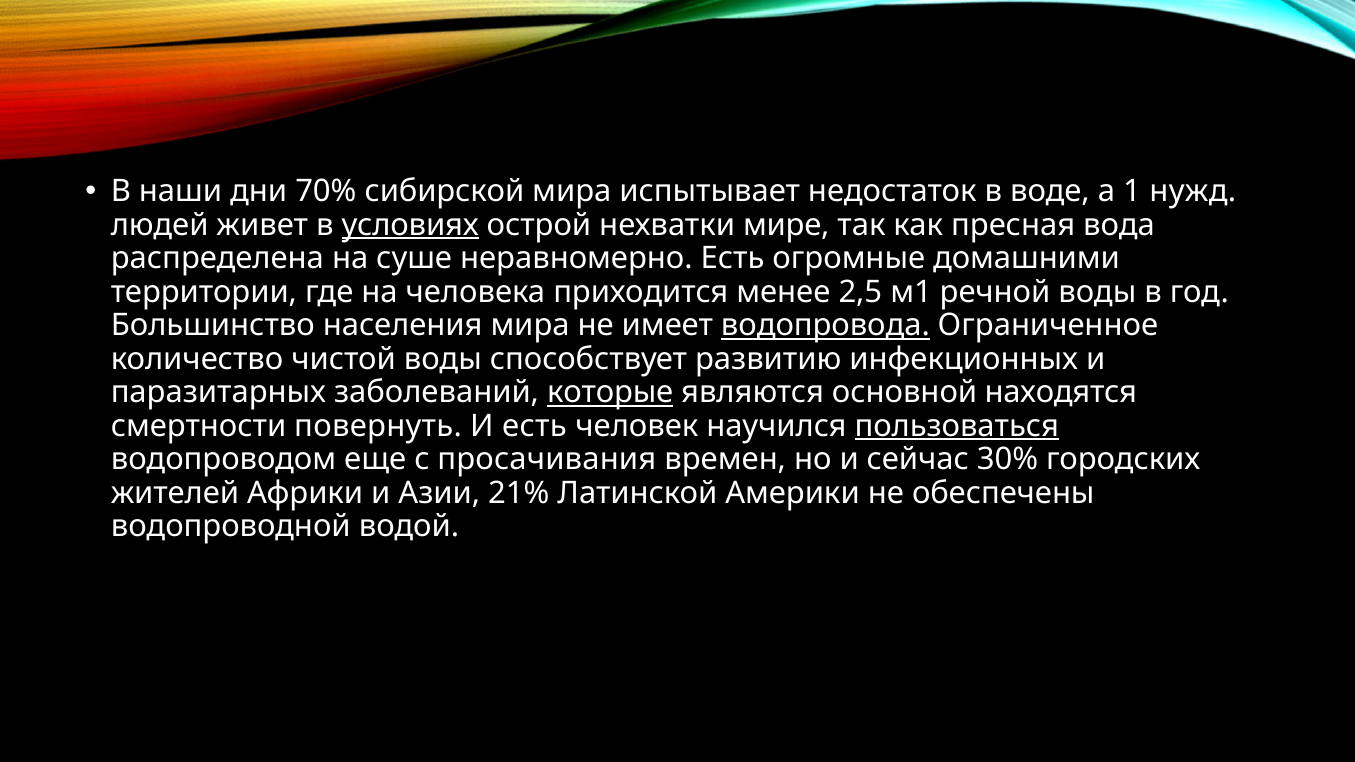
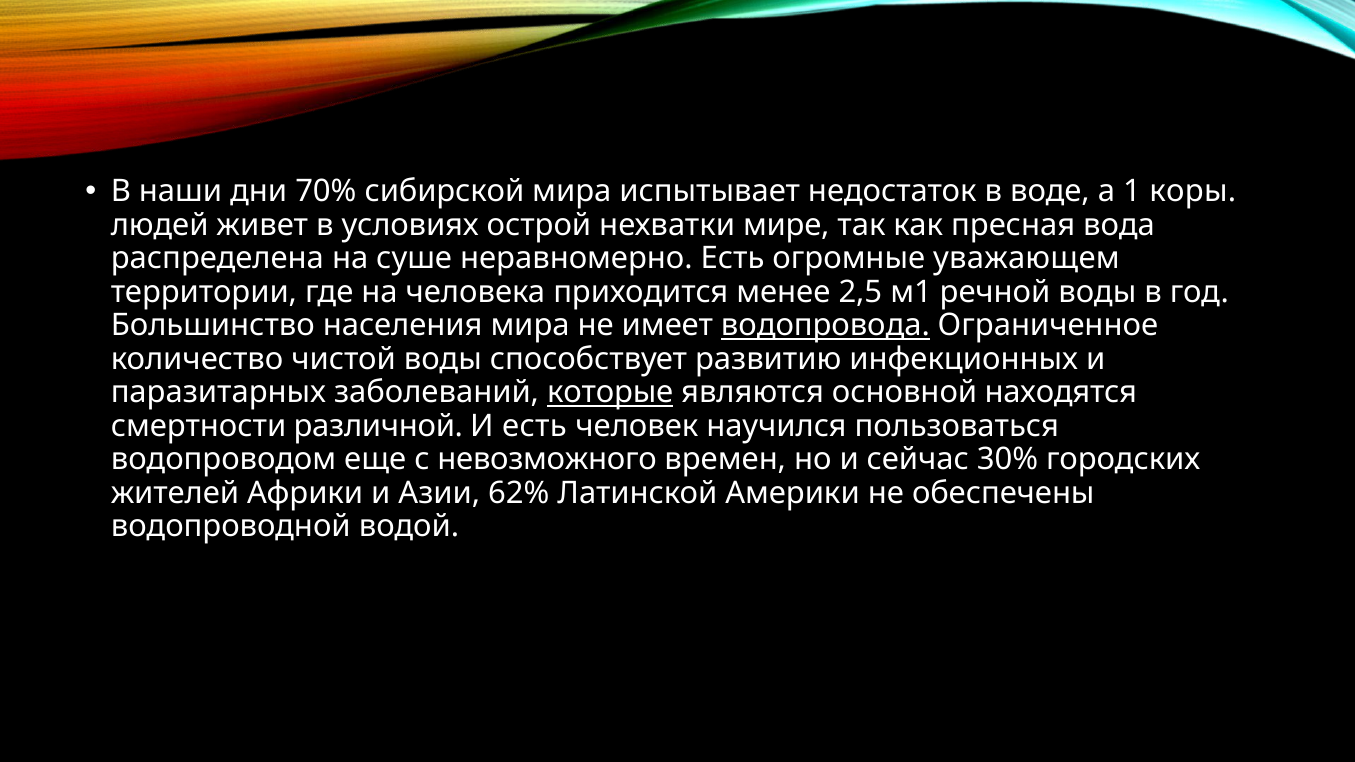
нужд: нужд -> коры
условиях underline: present -> none
домашними: домашними -> уважающем
повернуть: повернуть -> различной
пользоваться underline: present -> none
просачивания: просачивания -> невозможного
21%: 21% -> 62%
